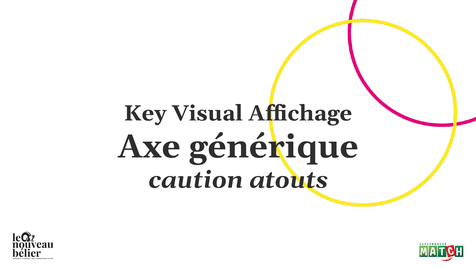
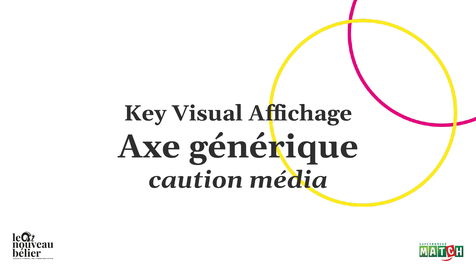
atouts: atouts -> média
